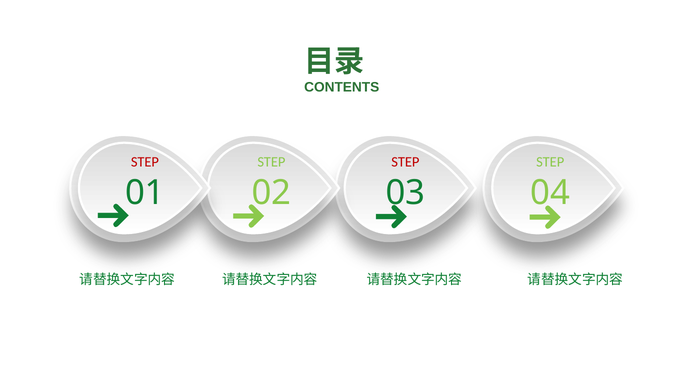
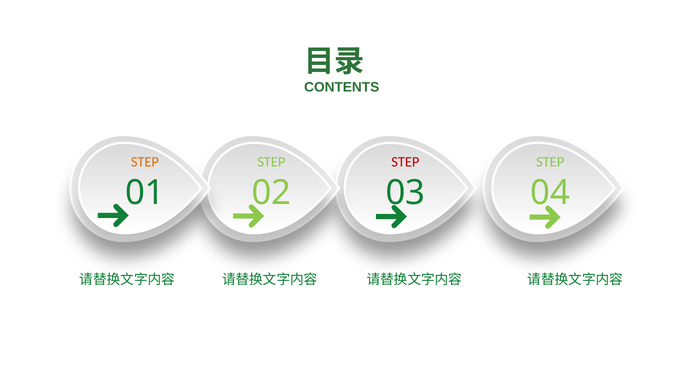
STEP at (145, 162) colour: red -> orange
